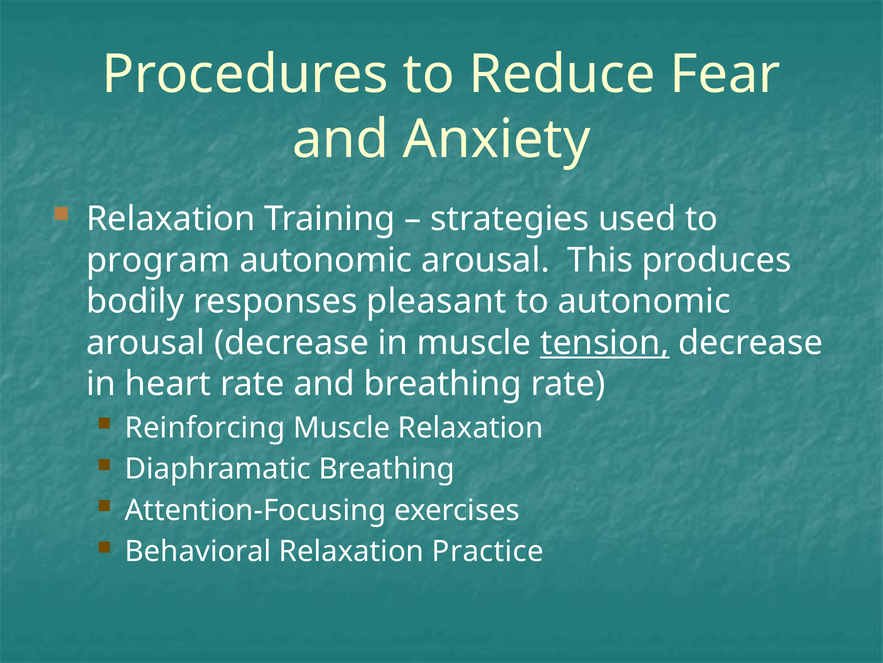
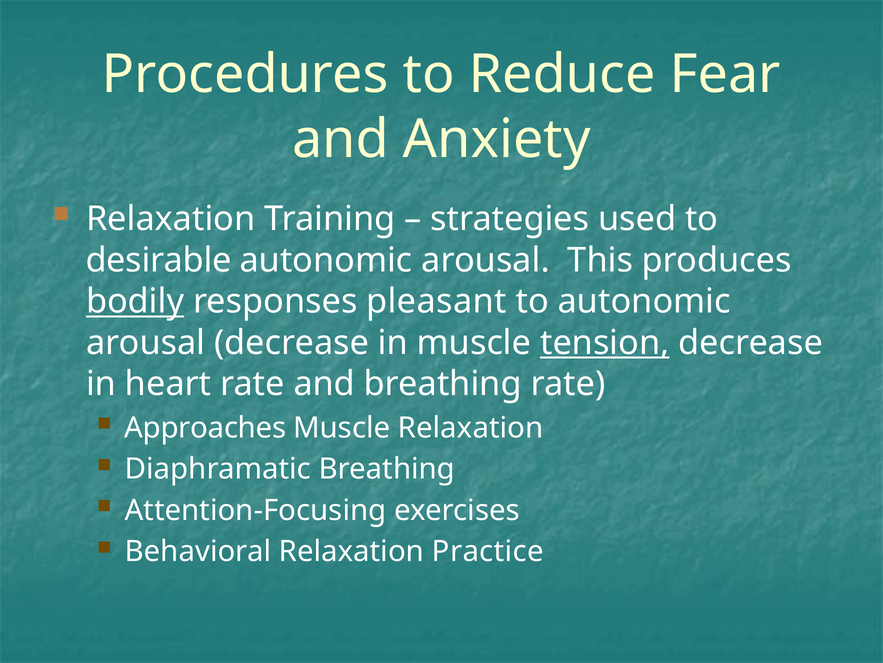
program: program -> desirable
bodily underline: none -> present
Reinforcing: Reinforcing -> Approaches
